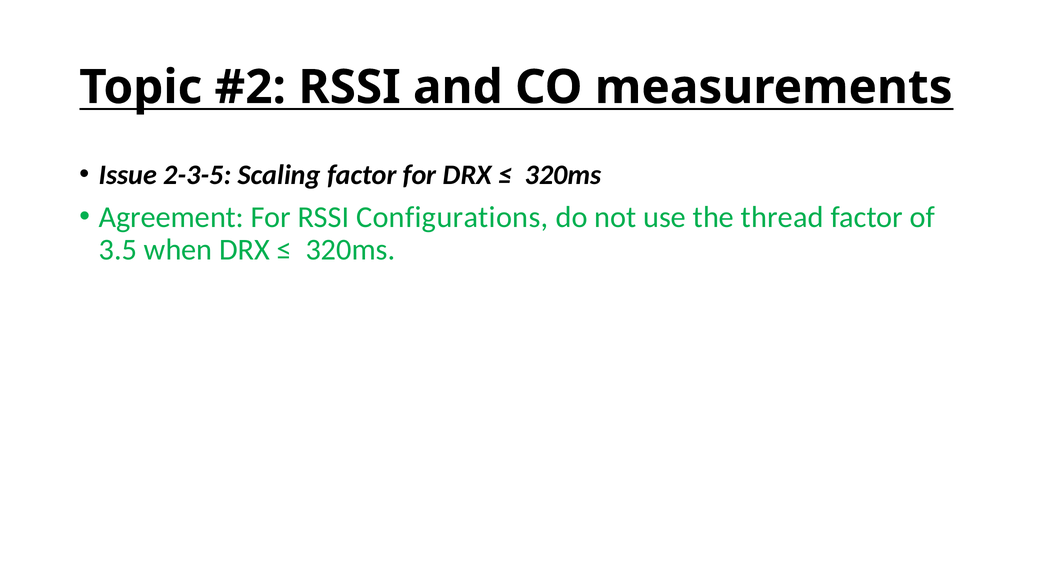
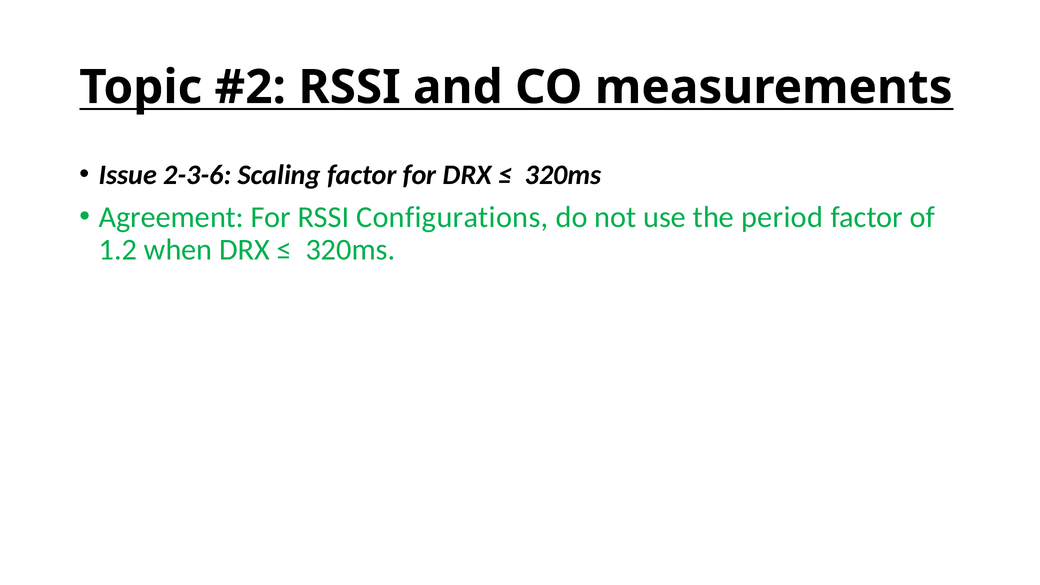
2-3-5: 2-3-5 -> 2-3-6
thread: thread -> period
3.5: 3.5 -> 1.2
